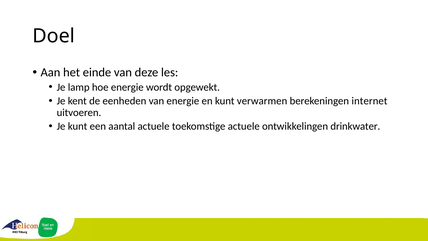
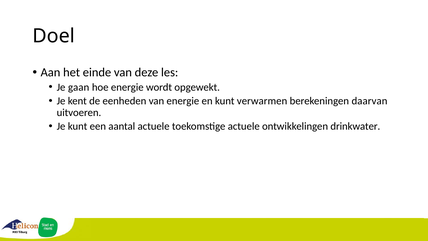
lamp: lamp -> gaan
internet: internet -> daarvan
